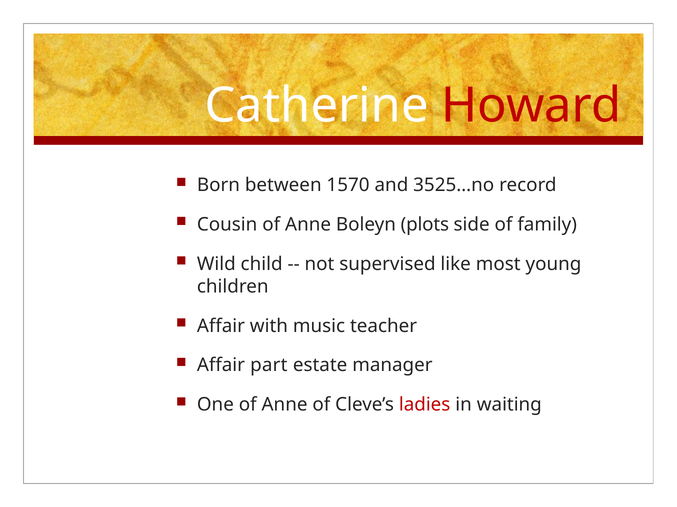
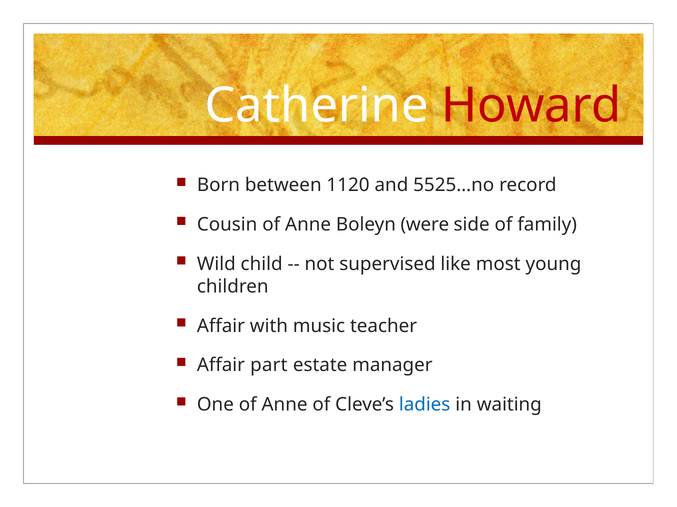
1570: 1570 -> 1120
3525…no: 3525…no -> 5525…no
plots: plots -> were
ladies colour: red -> blue
